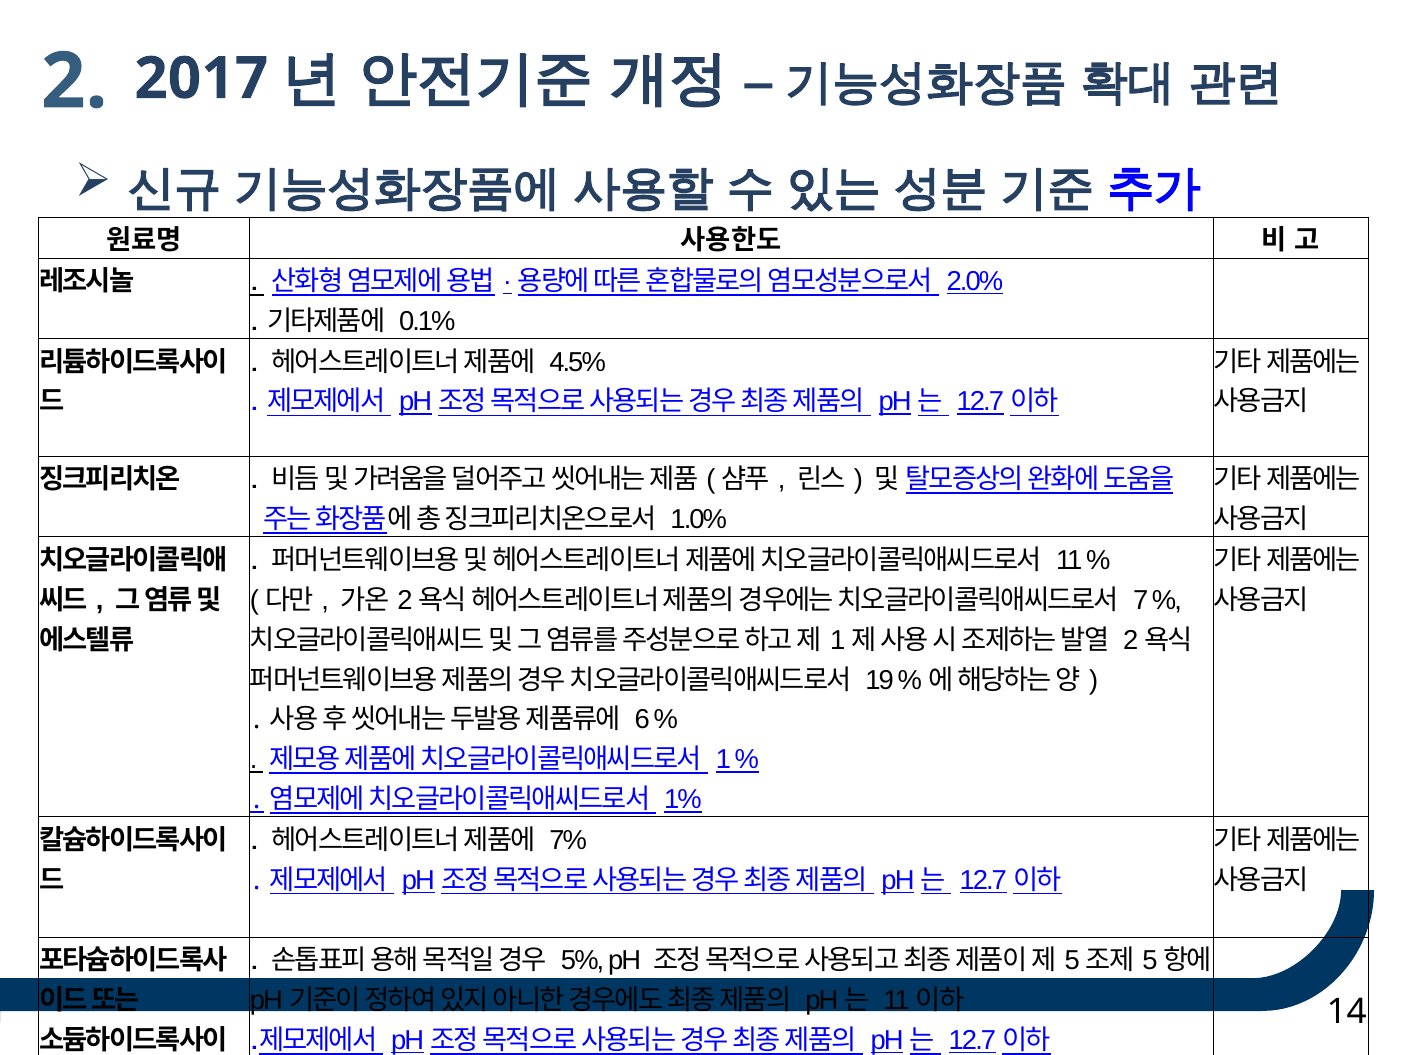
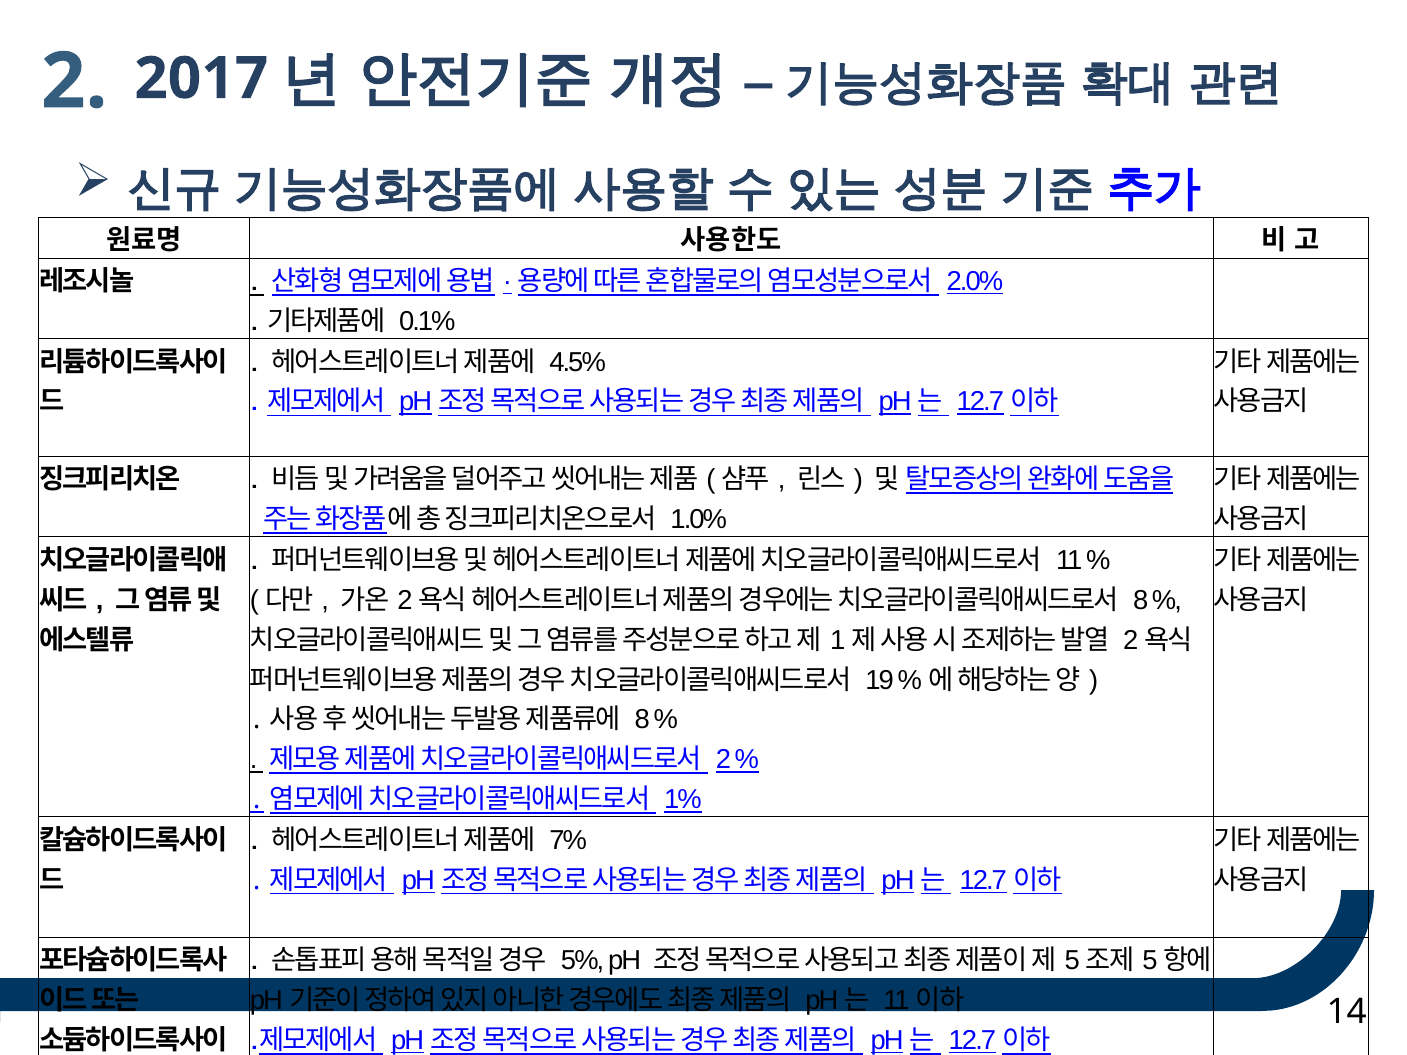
7 at (1141, 600): 7 -> 8
6 at (642, 720): 6 -> 8
1 at (723, 760): 1 -> 2
